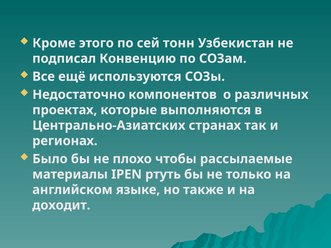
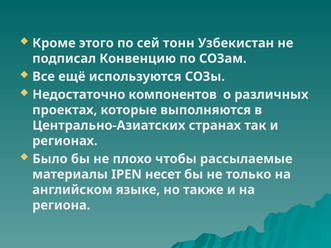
ртуть: ртуть -> несет
доходит: доходит -> региона
